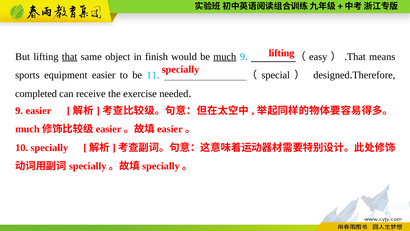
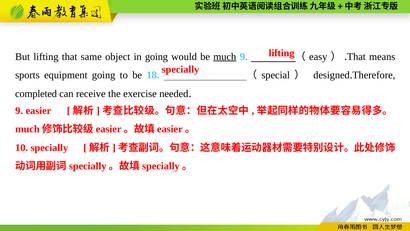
that at (70, 57) underline: present -> none
in finish: finish -> going
equipment easier: easier -> going
11: 11 -> 18
